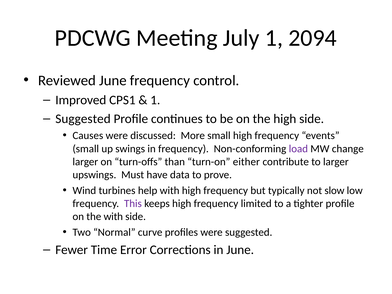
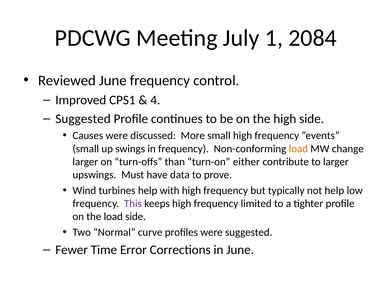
2094: 2094 -> 2084
1 at (155, 100): 1 -> 4
load at (298, 149) colour: purple -> orange
not slow: slow -> help
the with: with -> load
